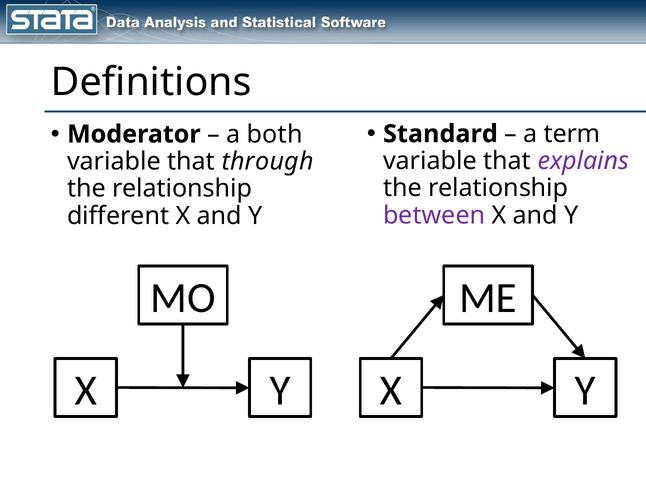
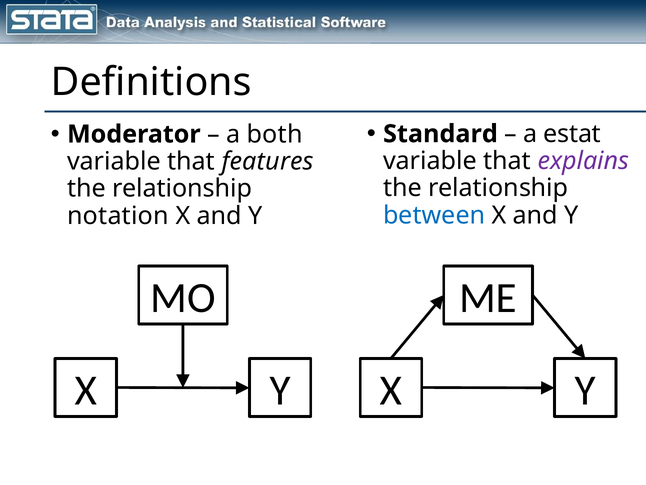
term: term -> estat
through: through -> features
between colour: purple -> blue
different: different -> notation
